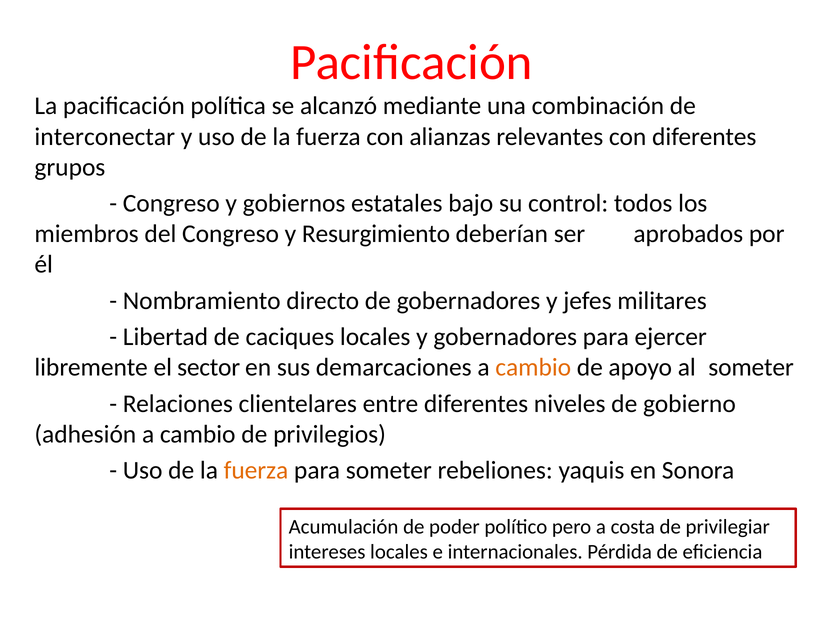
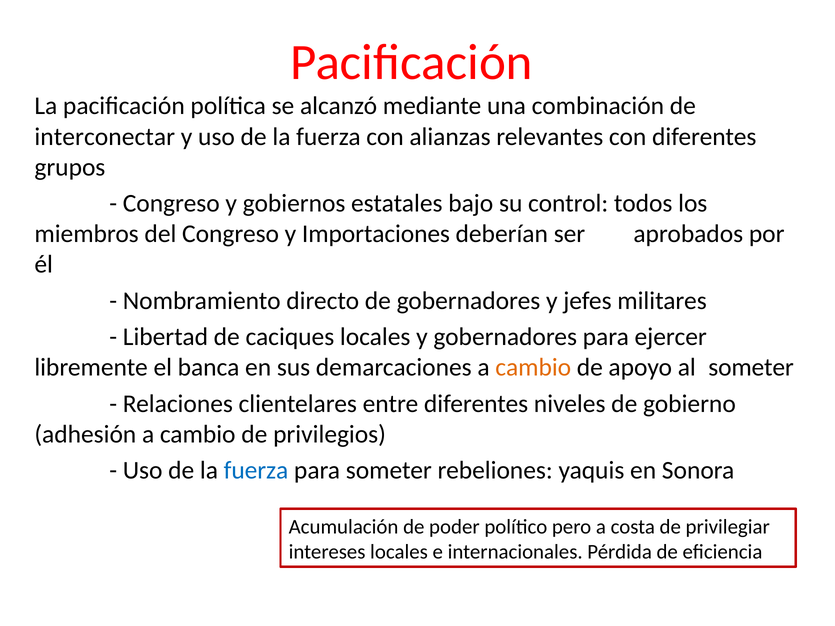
Resurgimiento: Resurgimiento -> Importaciones
sector: sector -> banca
fuerza at (256, 471) colour: orange -> blue
